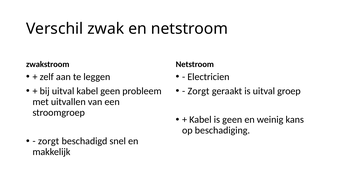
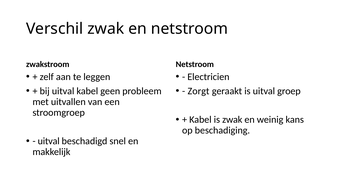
is geen: geen -> zwak
zorgt at (49, 141): zorgt -> uitval
